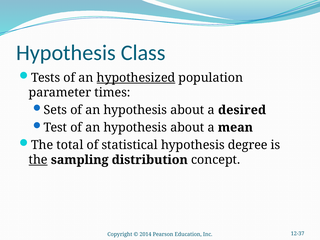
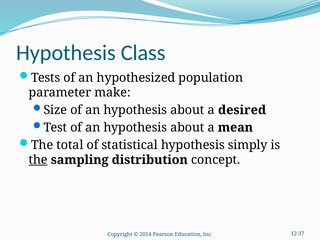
hypothesized underline: present -> none
times: times -> make
Sets: Sets -> Size
degree: degree -> simply
